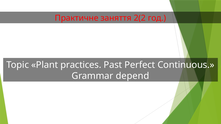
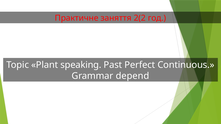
practices: practices -> speaking
